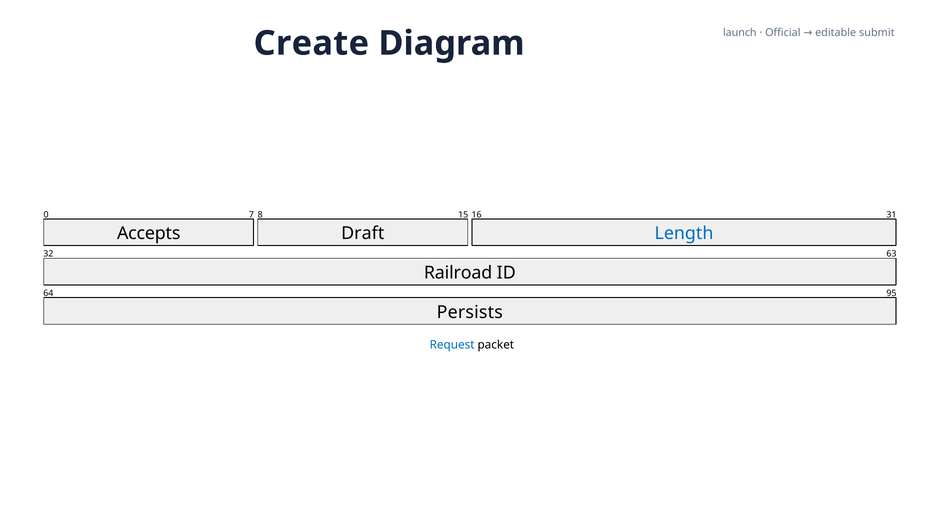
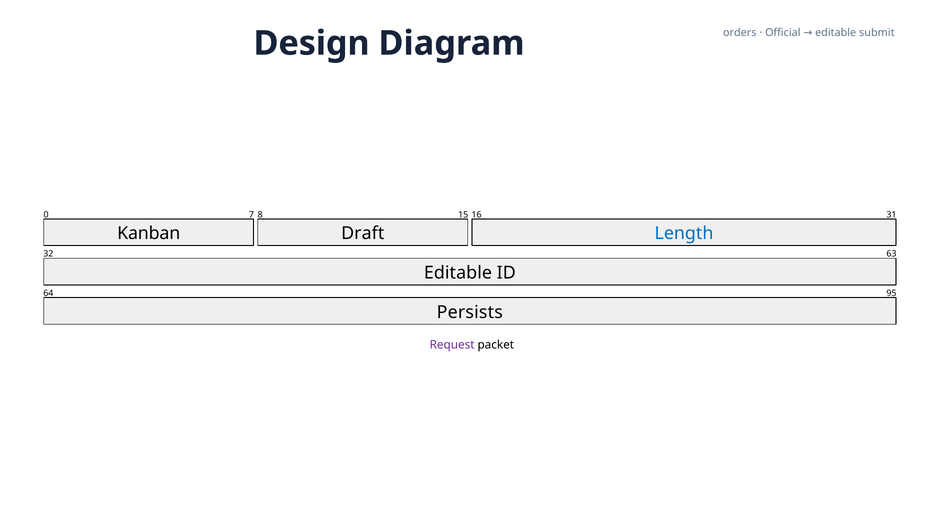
launch: launch -> orders
Create: Create -> Design
Accepts: Accepts -> Kanban
Railroad at (458, 273): Railroad -> Editable
Request colour: blue -> purple
